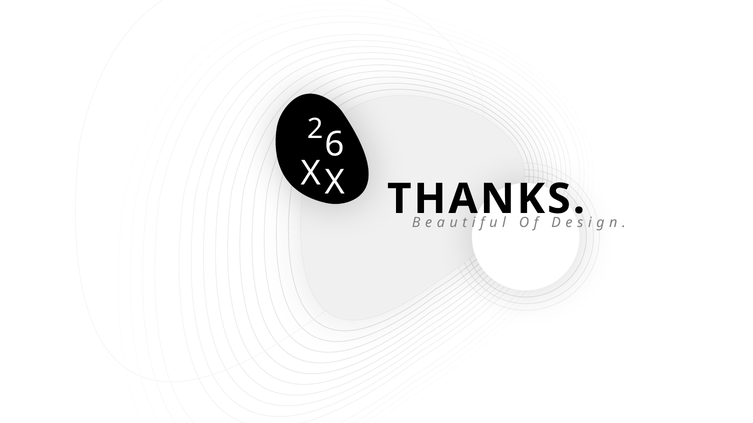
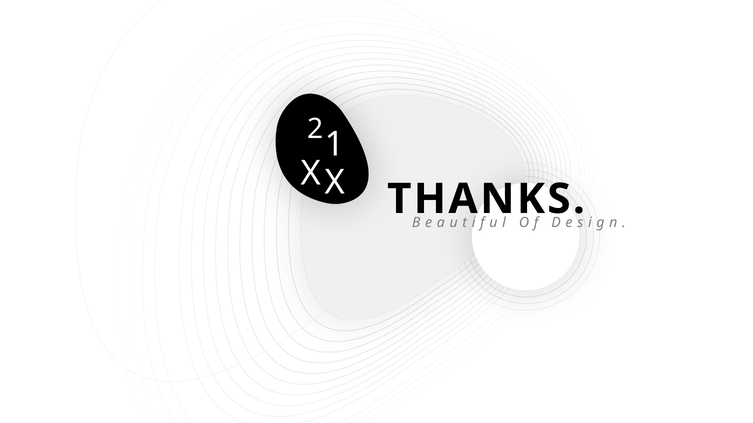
6: 6 -> 1
